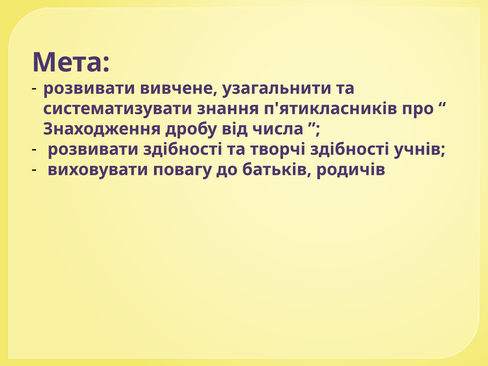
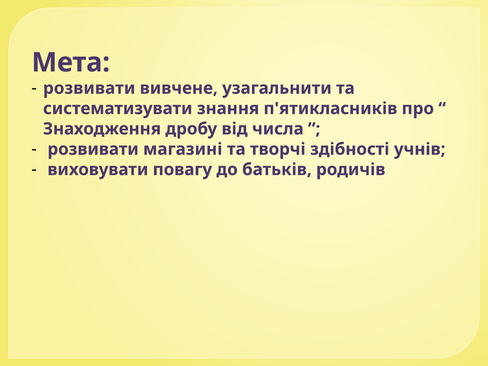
розвивати здібності: здібності -> магазині
